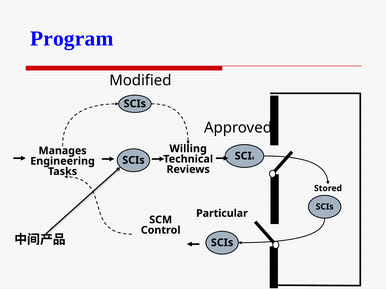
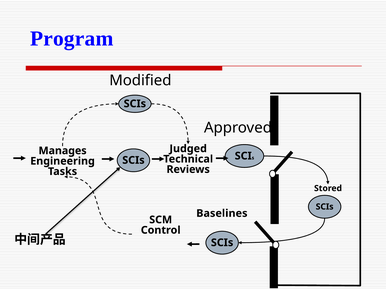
Willing: Willing -> Judged
Particular: Particular -> Baselines
